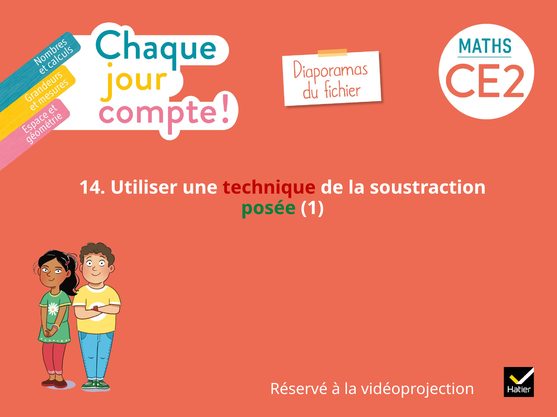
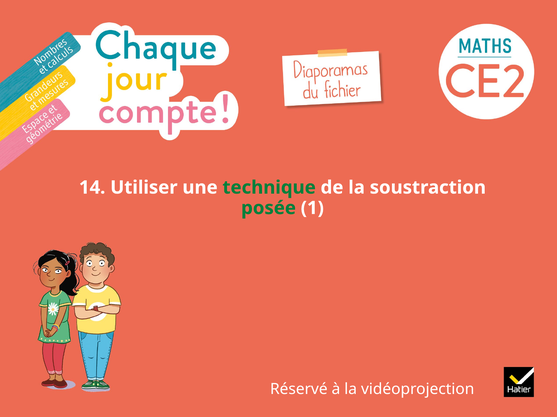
technique colour: red -> green
